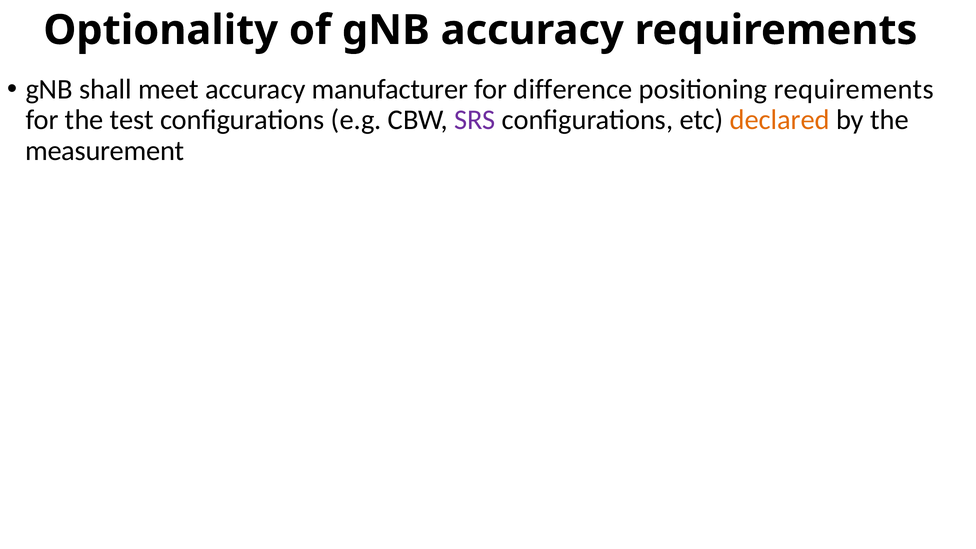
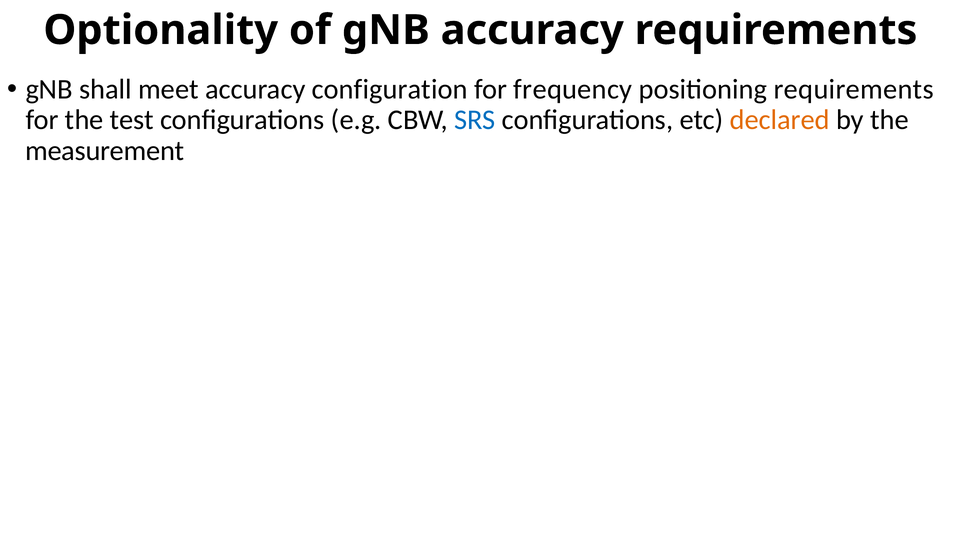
manufacturer: manufacturer -> configuration
difference: difference -> frequency
SRS colour: purple -> blue
